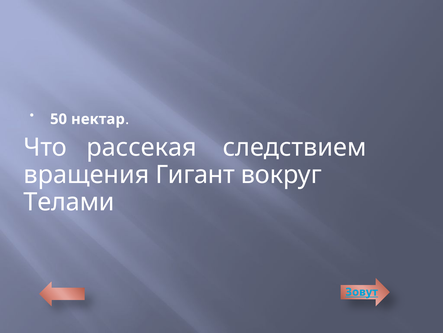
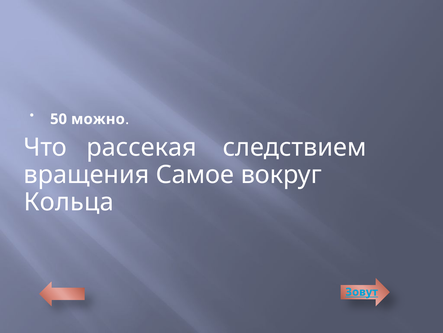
нектар: нектар -> можно
Гигант: Гигант -> Самое
Телами: Телами -> Кольца
